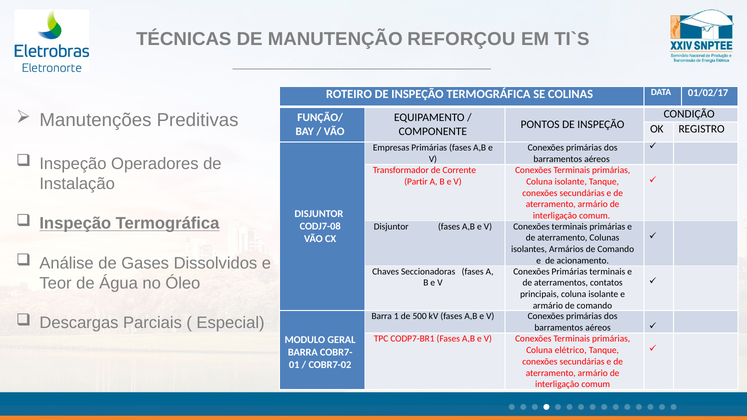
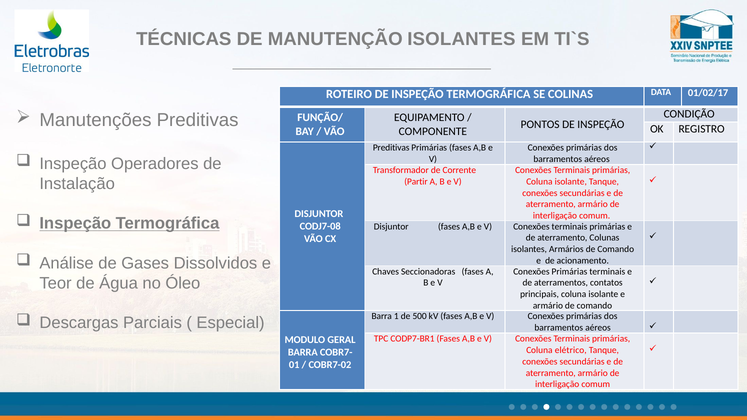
MANUTENÇÃO REFORÇOU: REFORÇOU -> ISOLANTES
Empresas at (391, 148): Empresas -> Preditivas
